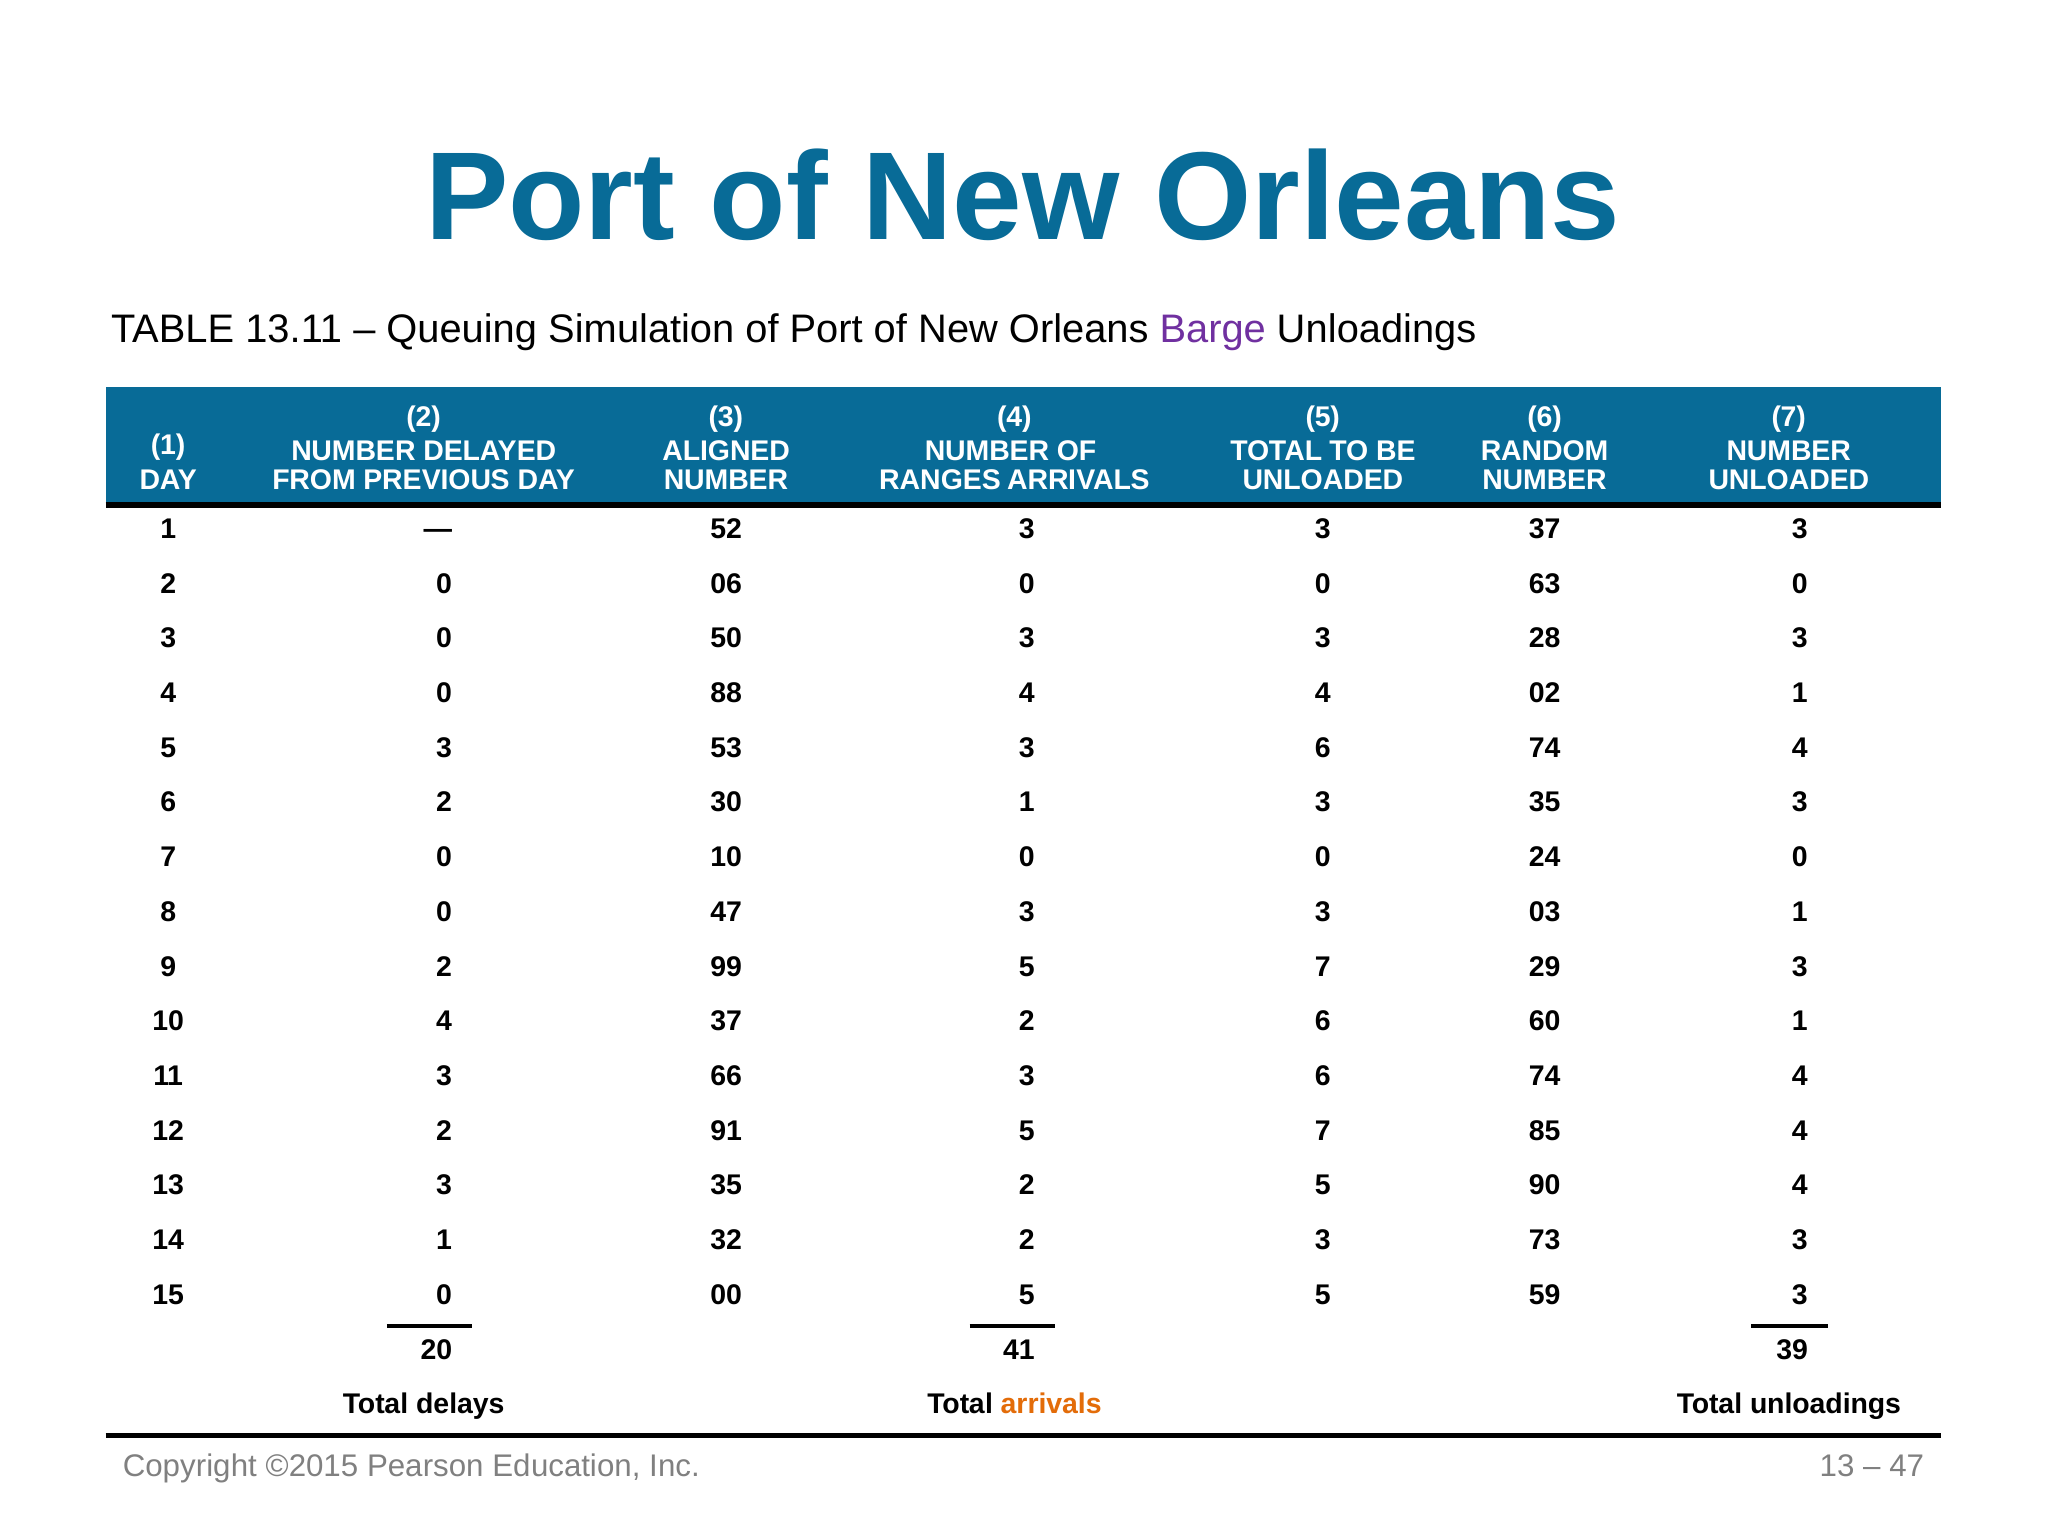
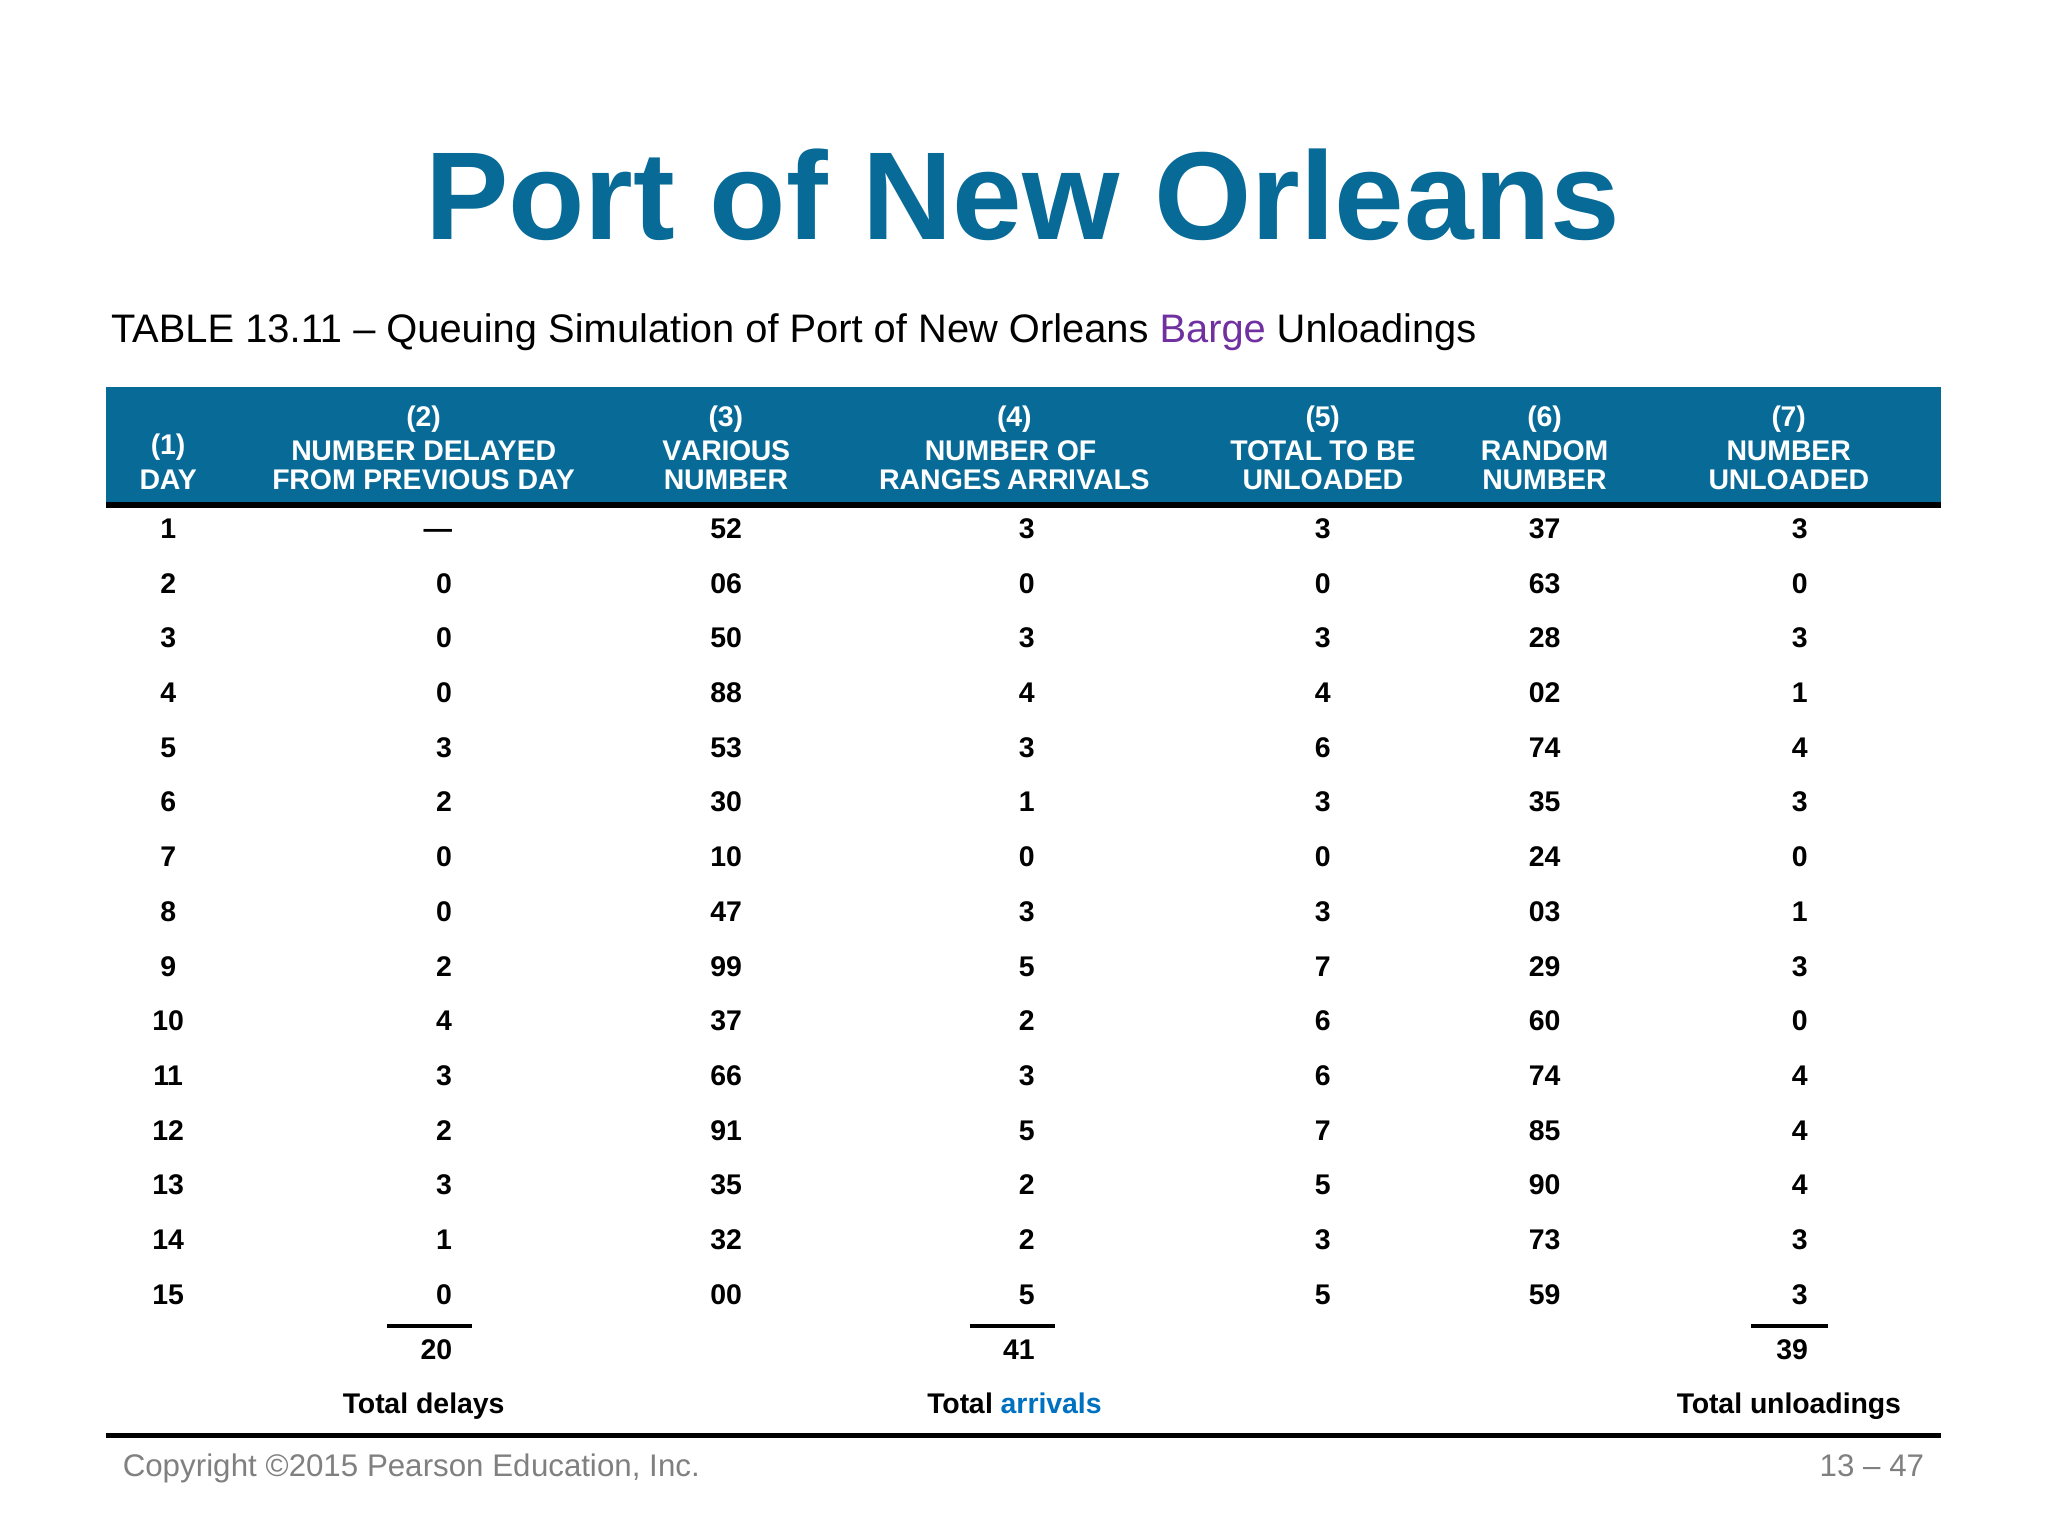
ALIGNED: ALIGNED -> VARIOUS
60 1: 1 -> 0
arrivals at (1051, 1405) colour: orange -> blue
